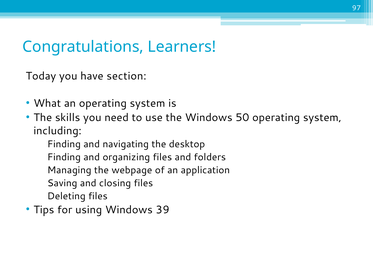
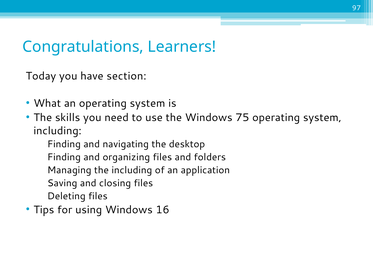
50: 50 -> 75
the webpage: webpage -> including
39: 39 -> 16
